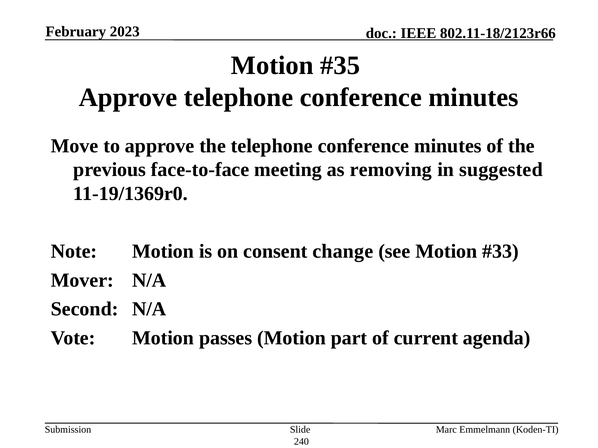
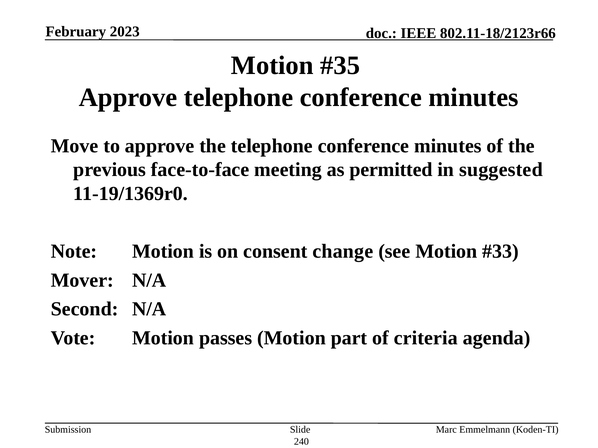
removing: removing -> permitted
current: current -> criteria
